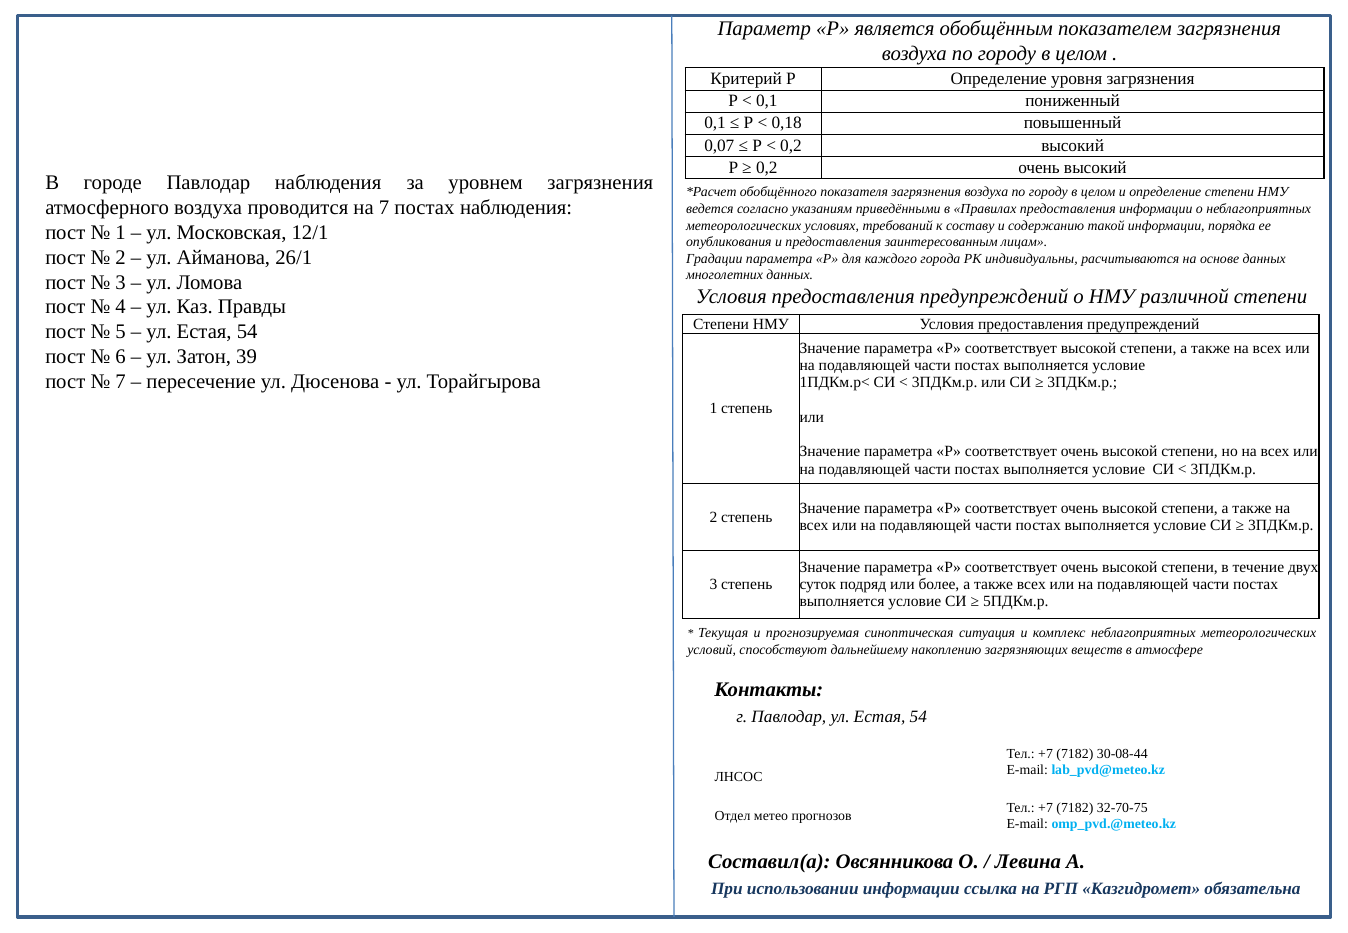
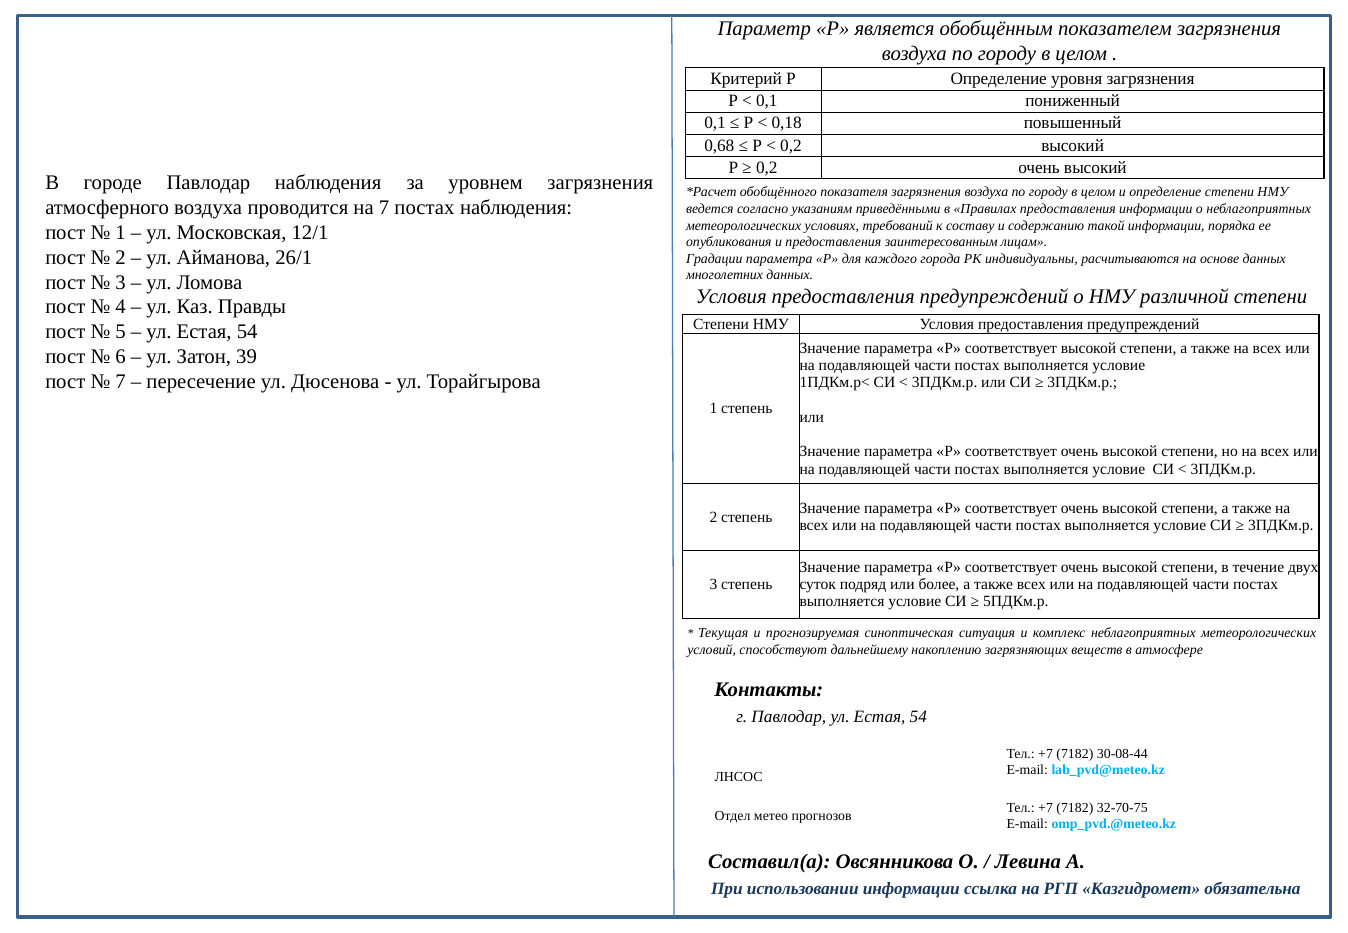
0,07: 0,07 -> 0,68
